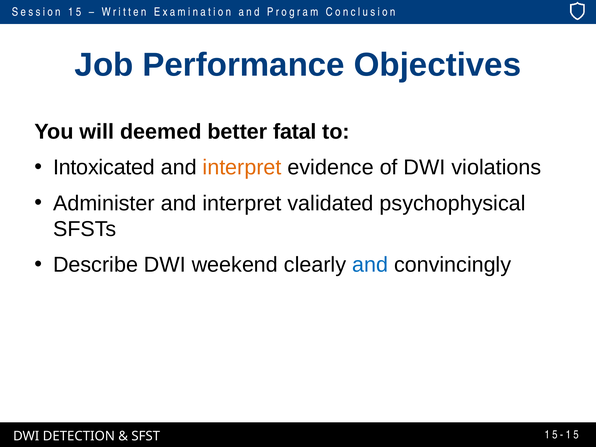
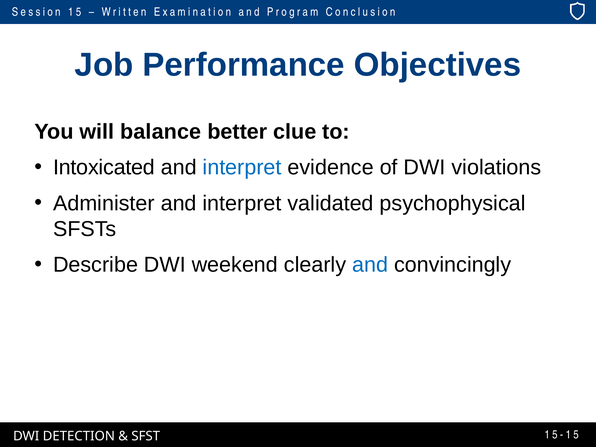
deemed: deemed -> balance
fatal: fatal -> clue
interpret at (242, 167) colour: orange -> blue
